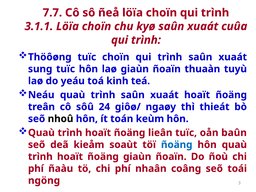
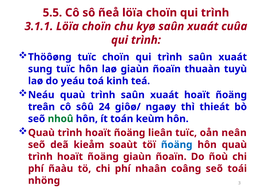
7.7: 7.7 -> 5.5
nhoû colour: black -> green
baûn: baûn -> neân
ngöng: ngöng -> nhöng
